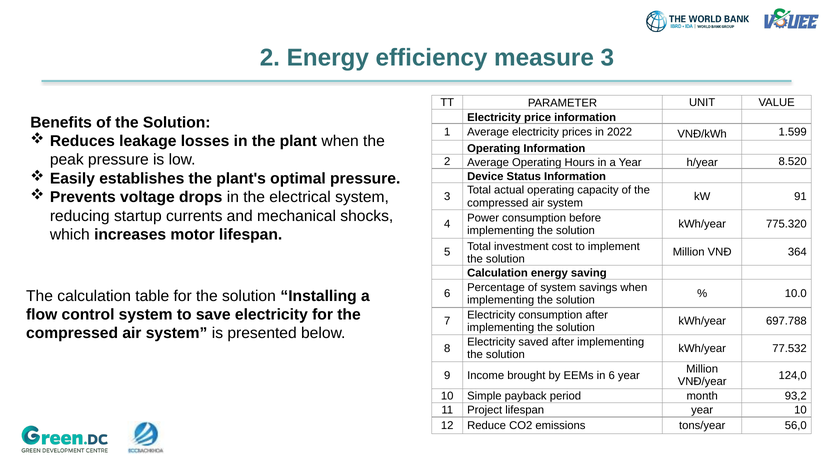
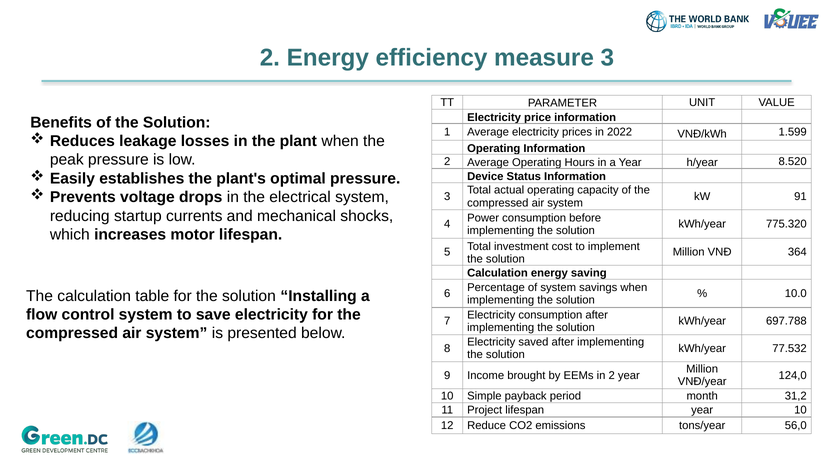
in 6: 6 -> 2
93,2: 93,2 -> 31,2
